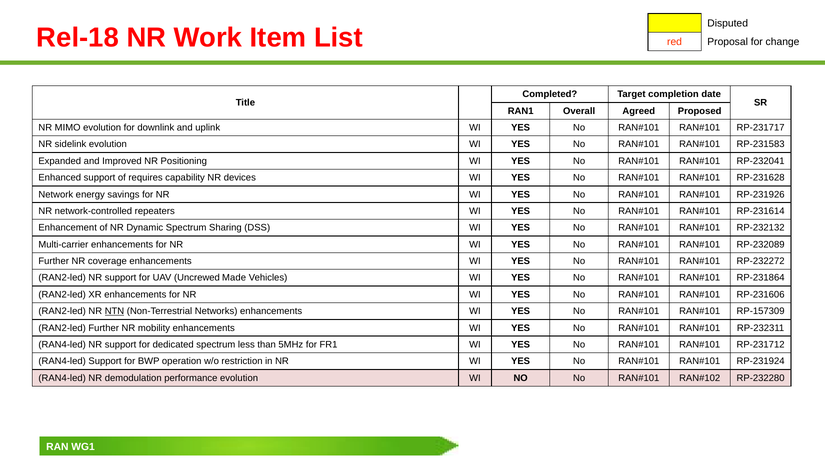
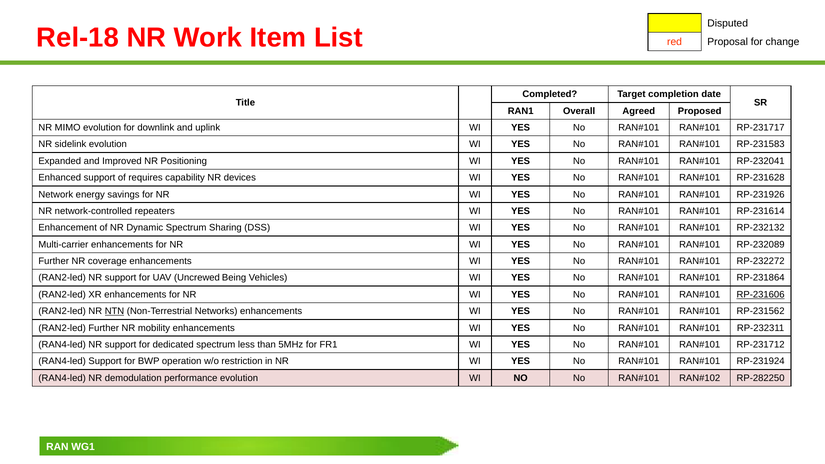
Made: Made -> Being
RP-231606 underline: none -> present
RP-157309: RP-157309 -> RP-231562
RP-232280: RP-232280 -> RP-282250
